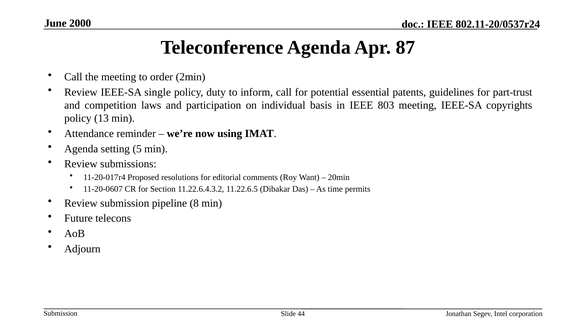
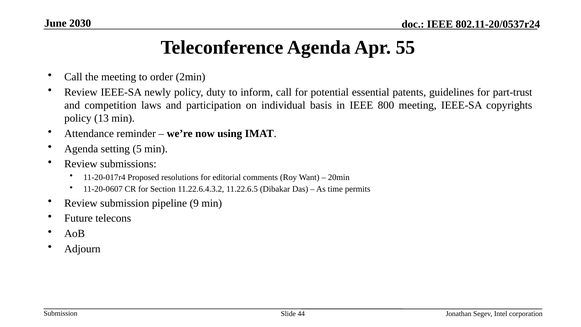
2000: 2000 -> 2030
87: 87 -> 55
single: single -> newly
803: 803 -> 800
8: 8 -> 9
